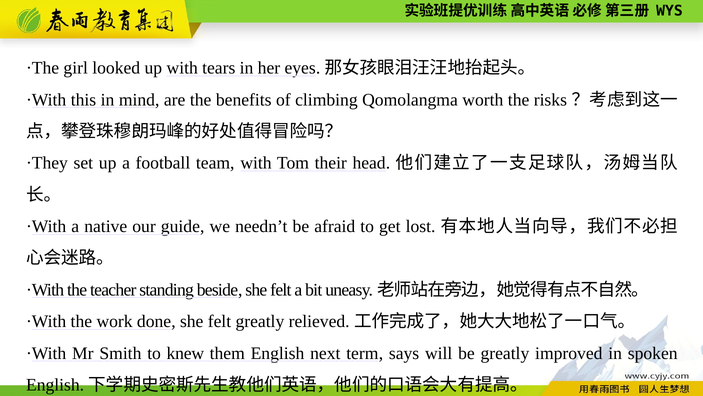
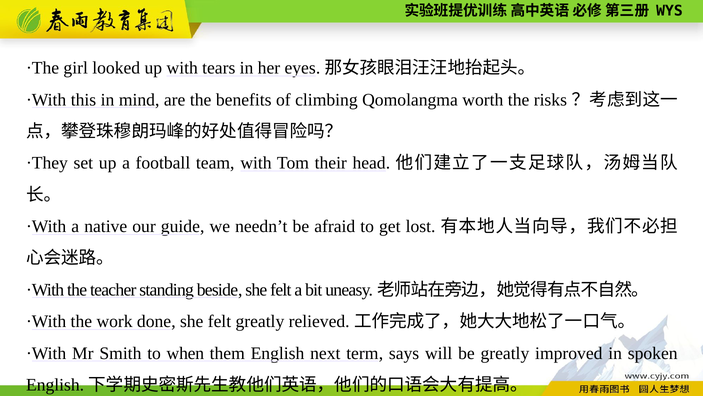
knew: knew -> when
